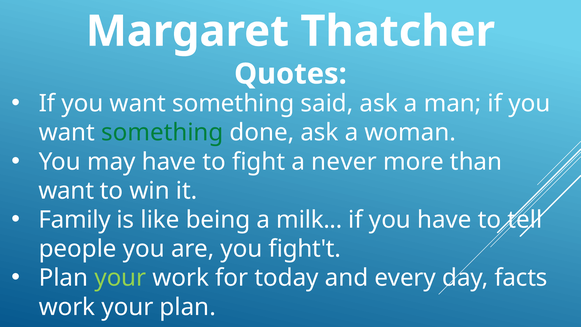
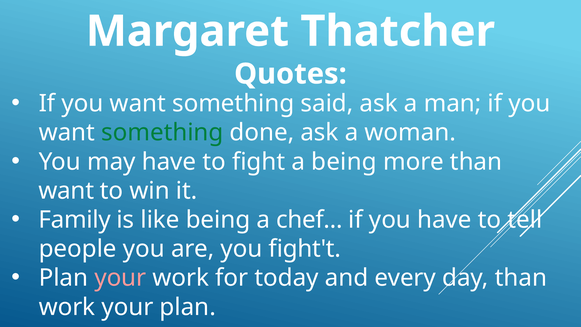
a never: never -> being
milk: milk -> chef
your at (120, 278) colour: light green -> pink
day facts: facts -> than
